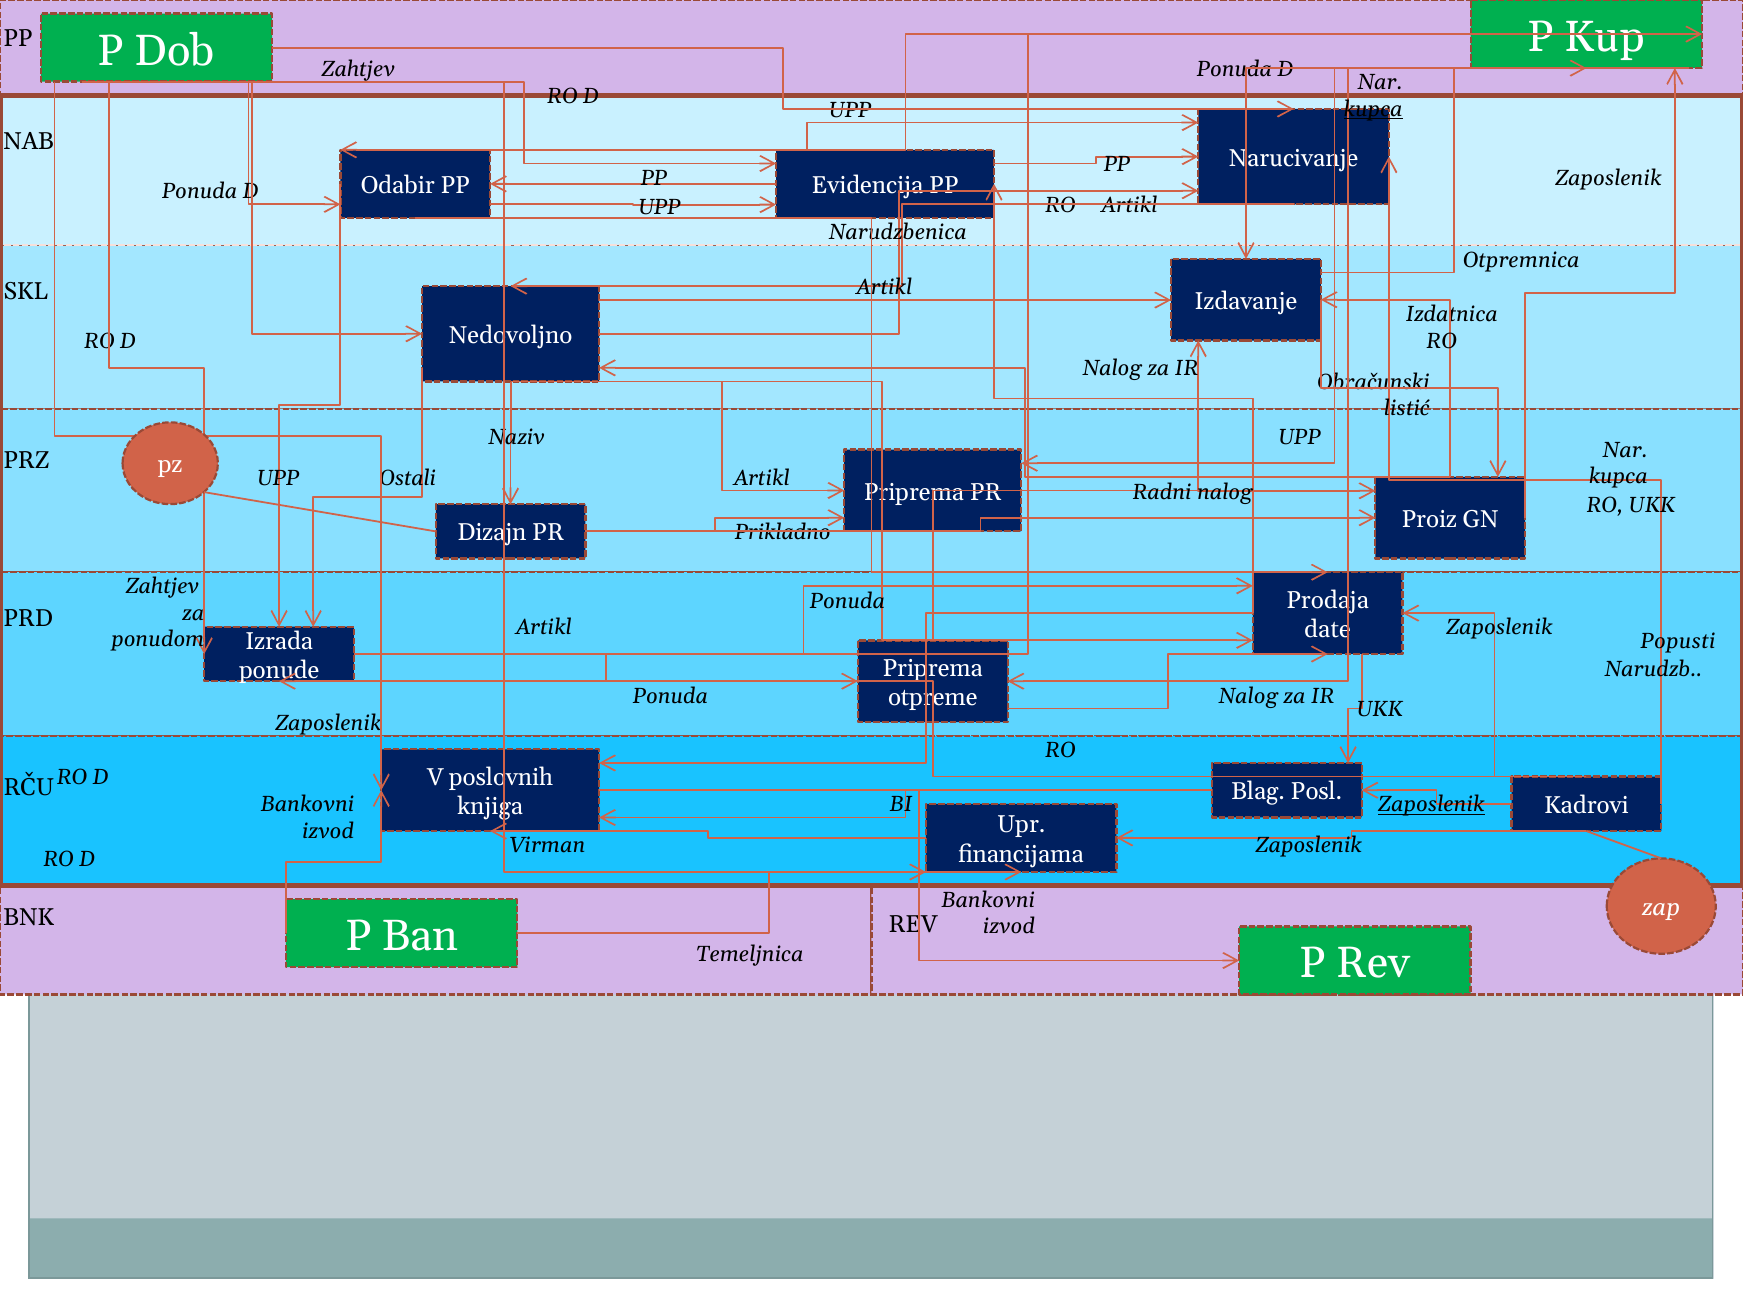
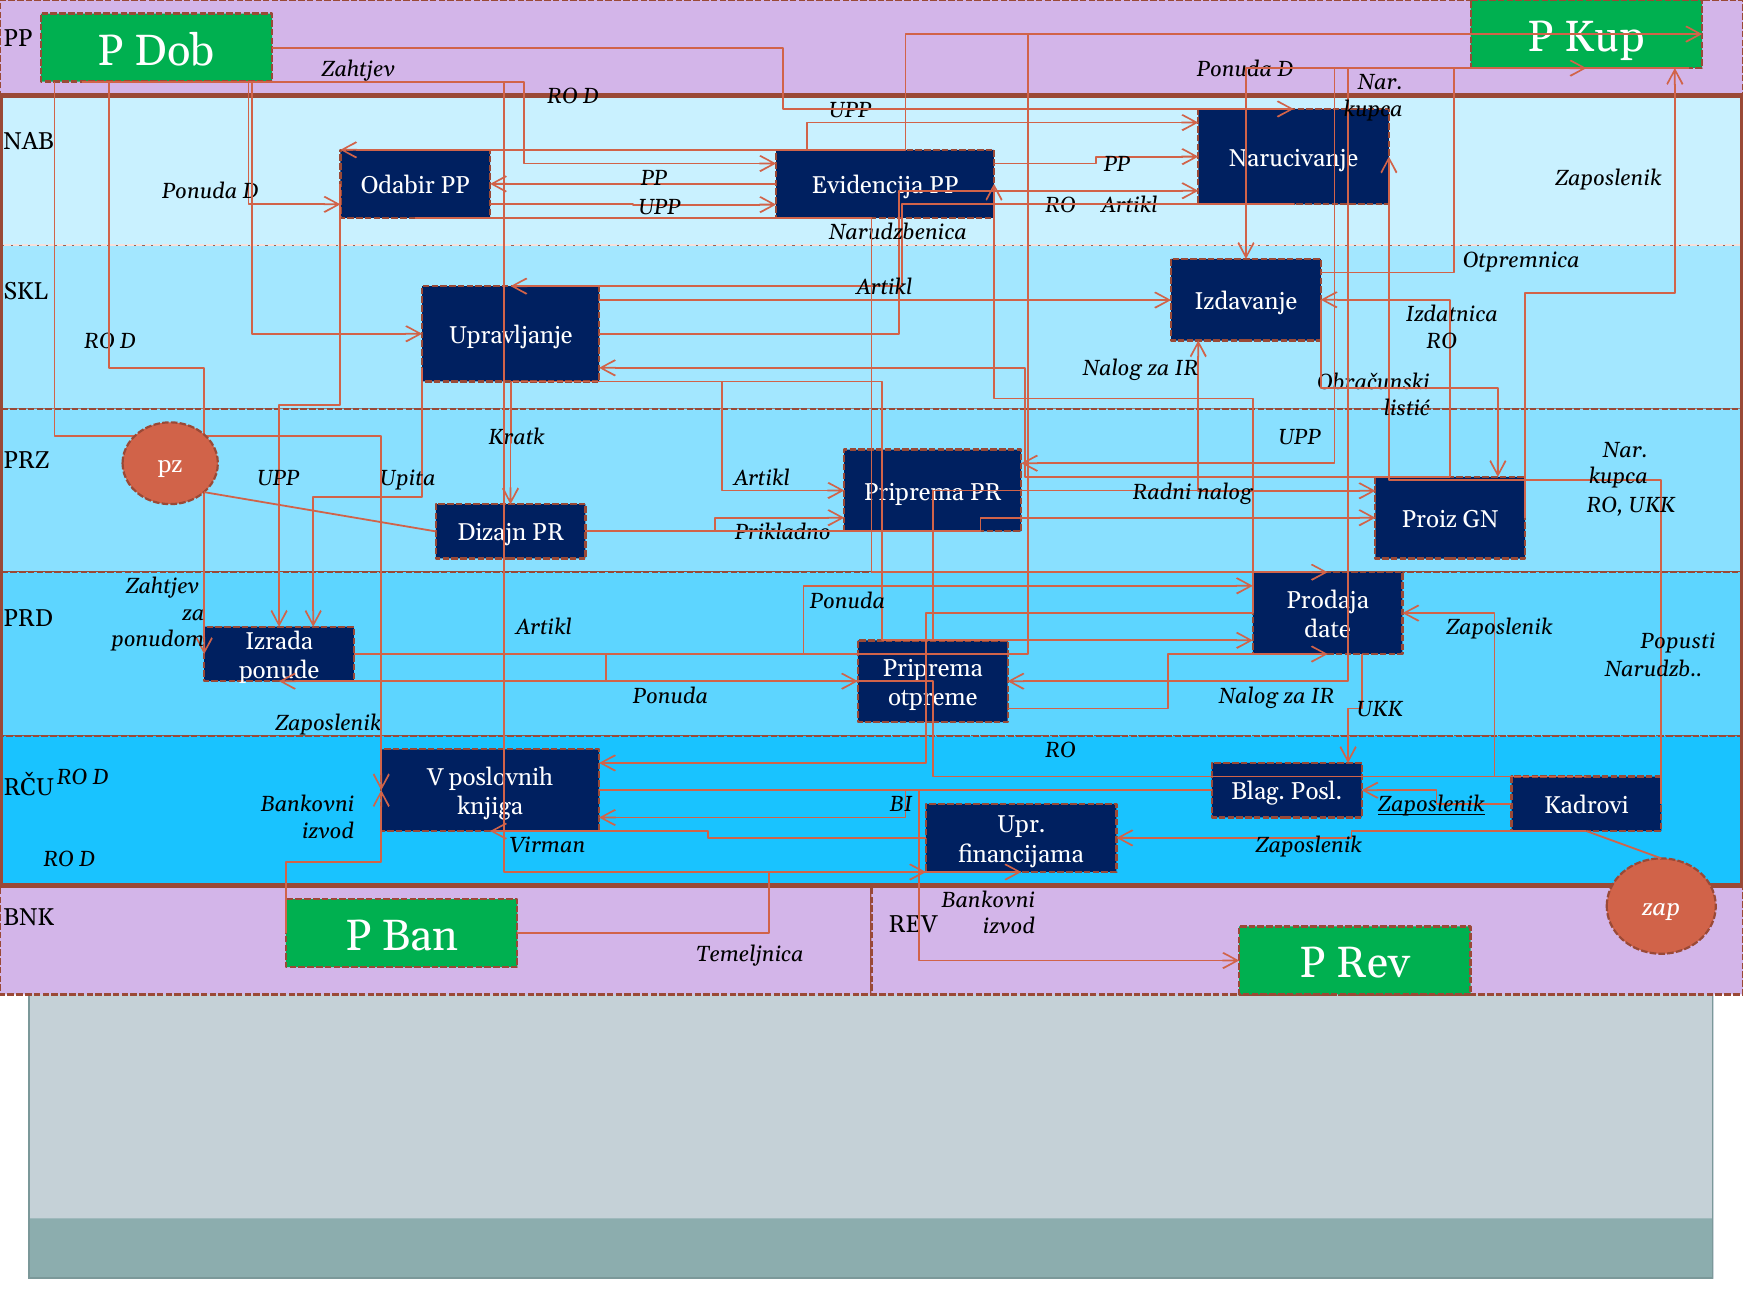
kupca at (1373, 109) underline: present -> none
Nedovoljno: Nedovoljno -> Upravljanje
Naziv: Naziv -> Kratk
Ostali: Ostali -> Upita
